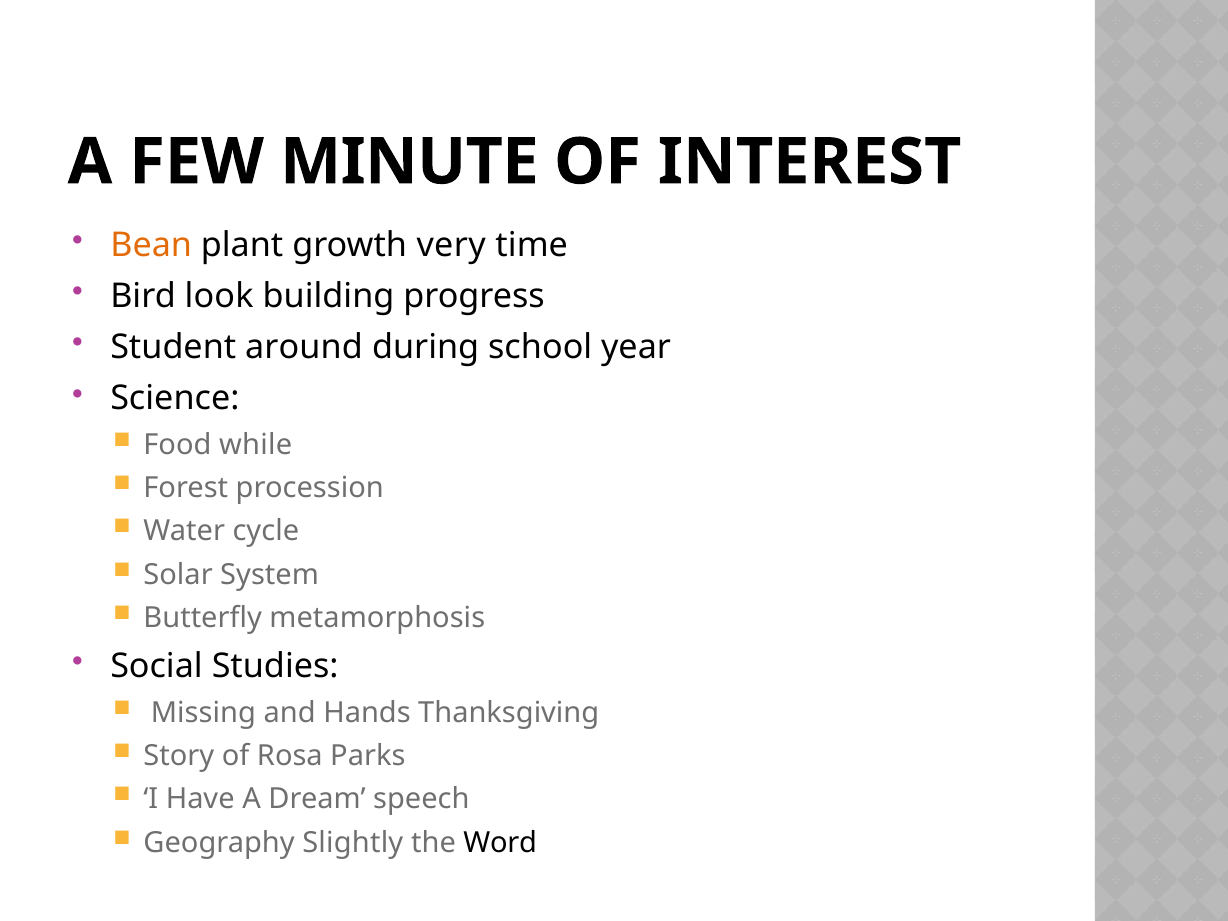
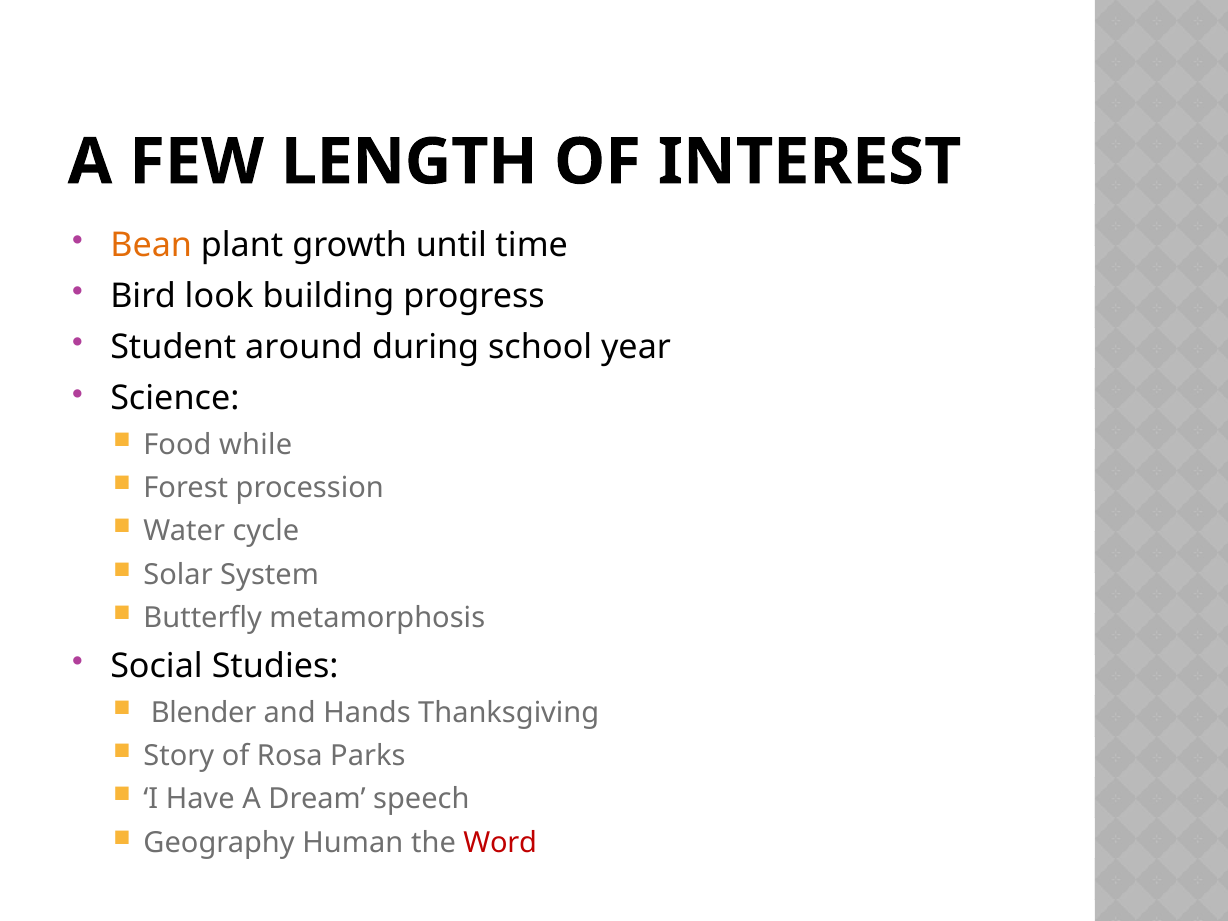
MINUTE: MINUTE -> LENGTH
very: very -> until
Missing: Missing -> Blender
Slightly: Slightly -> Human
Word colour: black -> red
